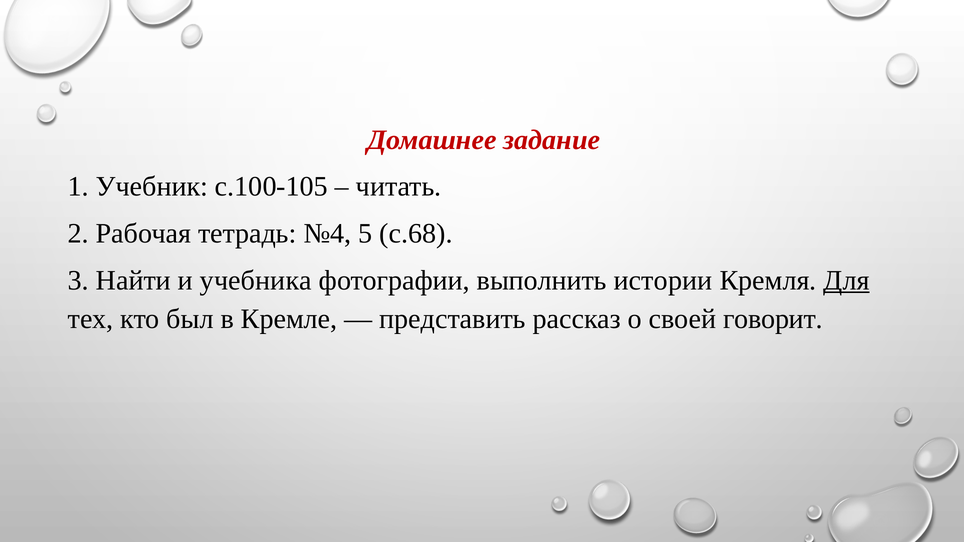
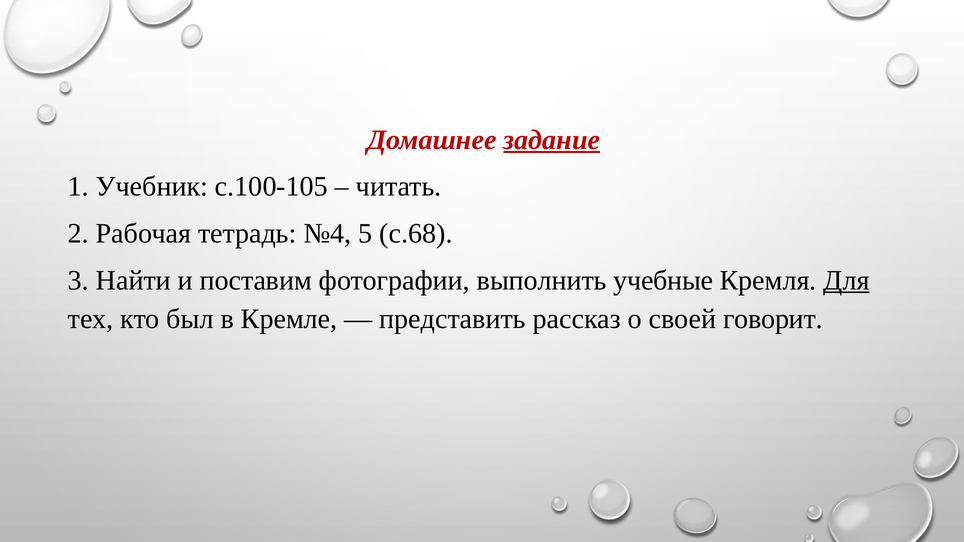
задание underline: none -> present
учебника: учебника -> поставим
истории: истории -> учебные
